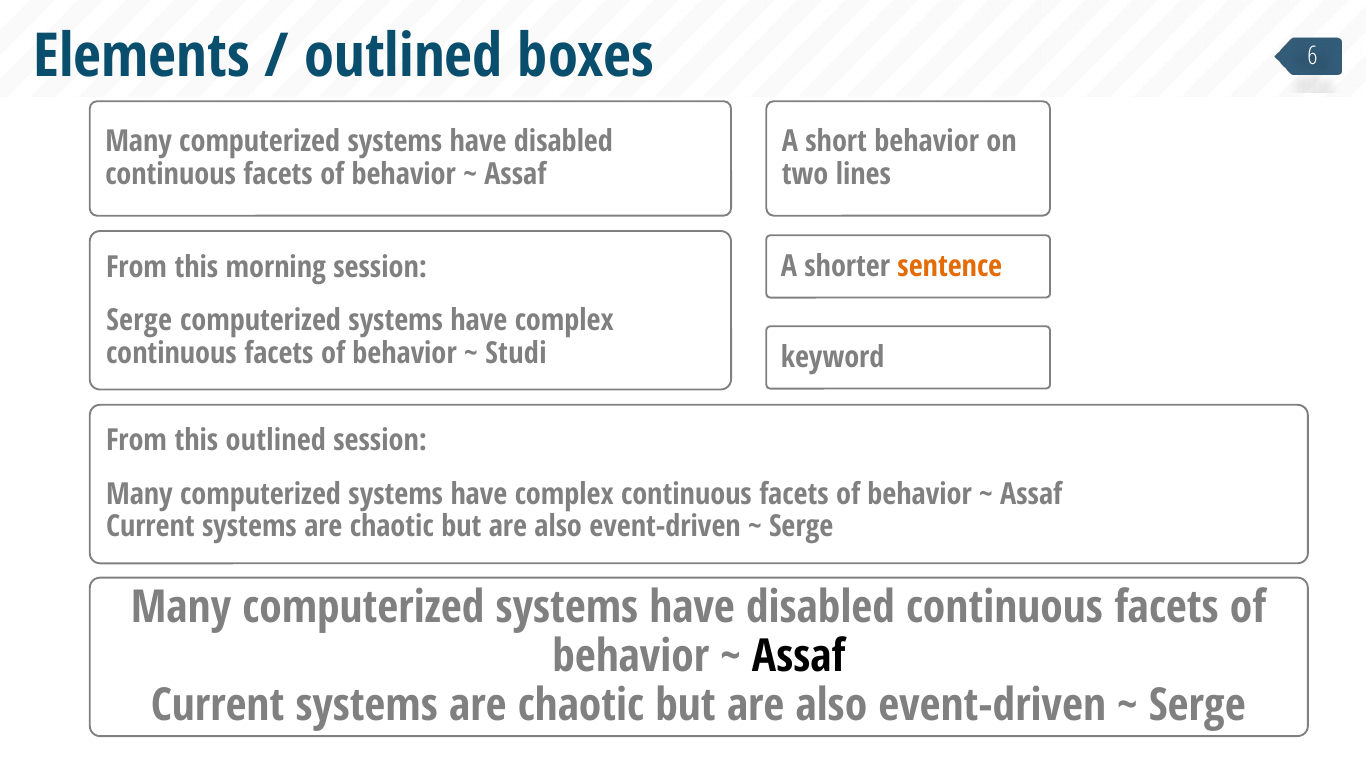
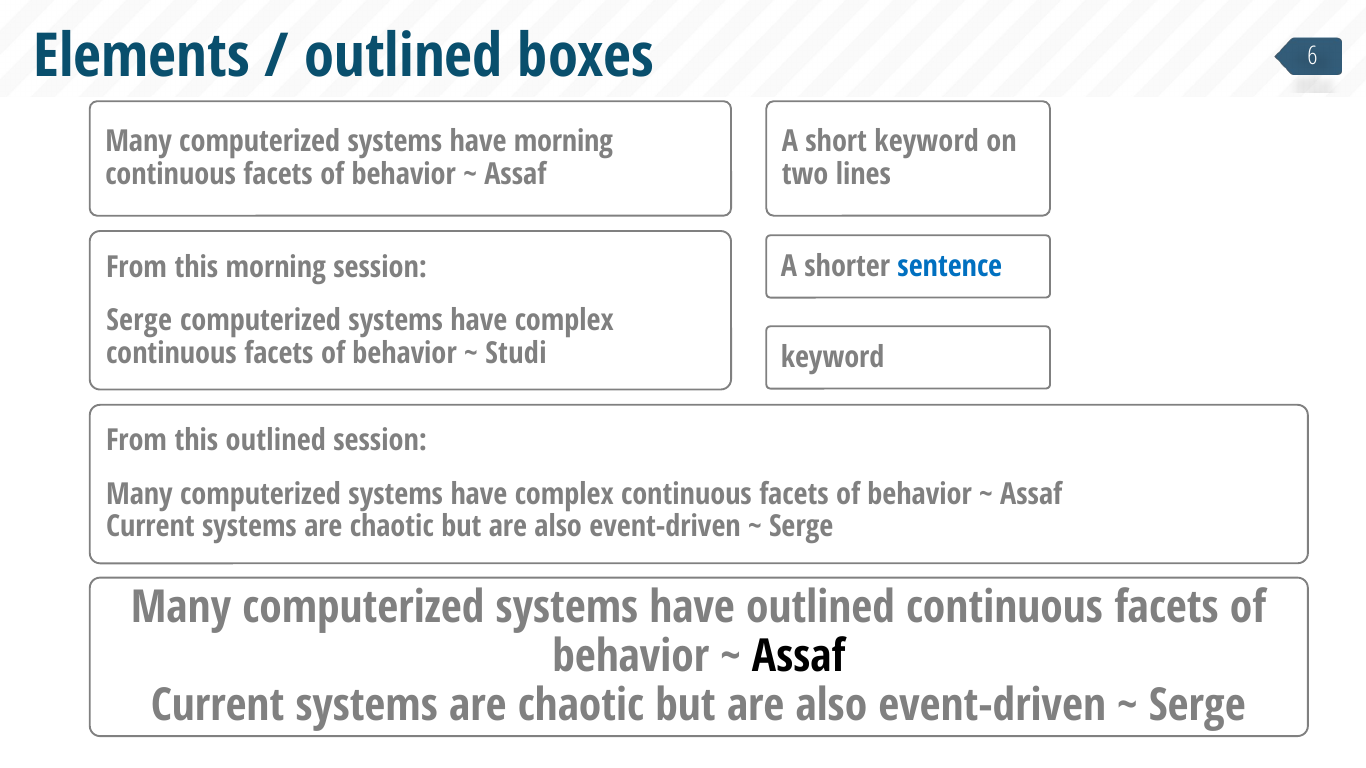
disabled at (563, 142): disabled -> morning
short behavior: behavior -> keyword
sentence colour: orange -> blue
disabled at (820, 608): disabled -> outlined
